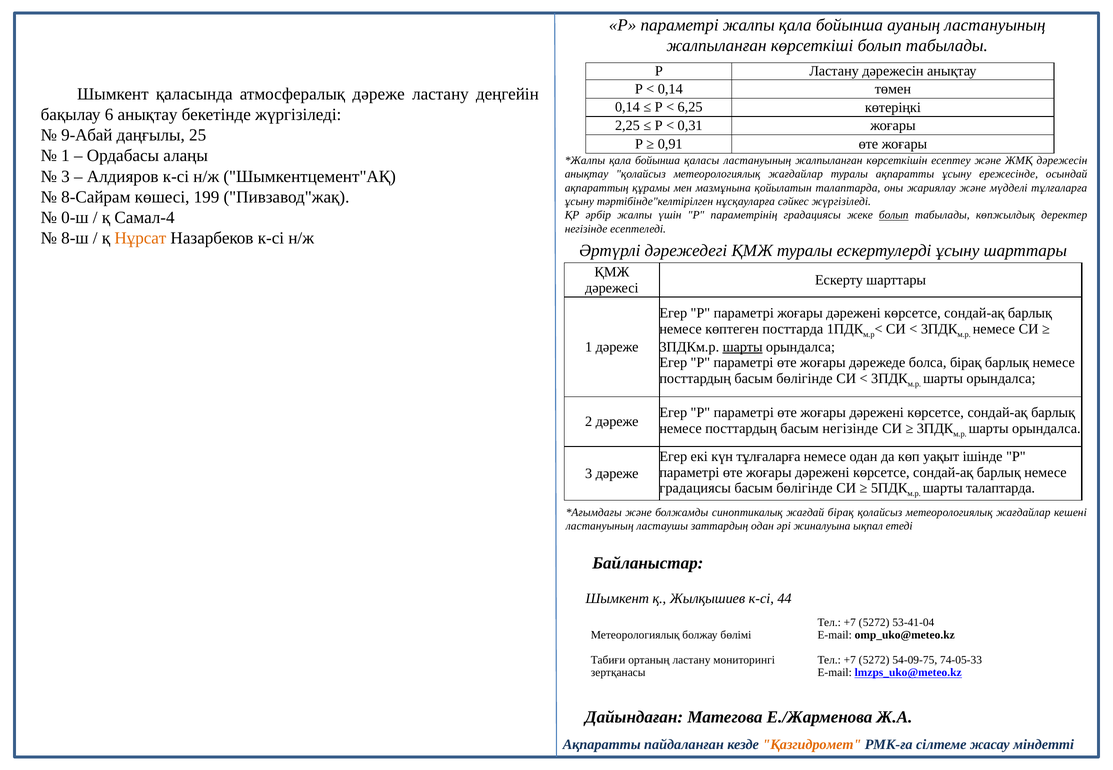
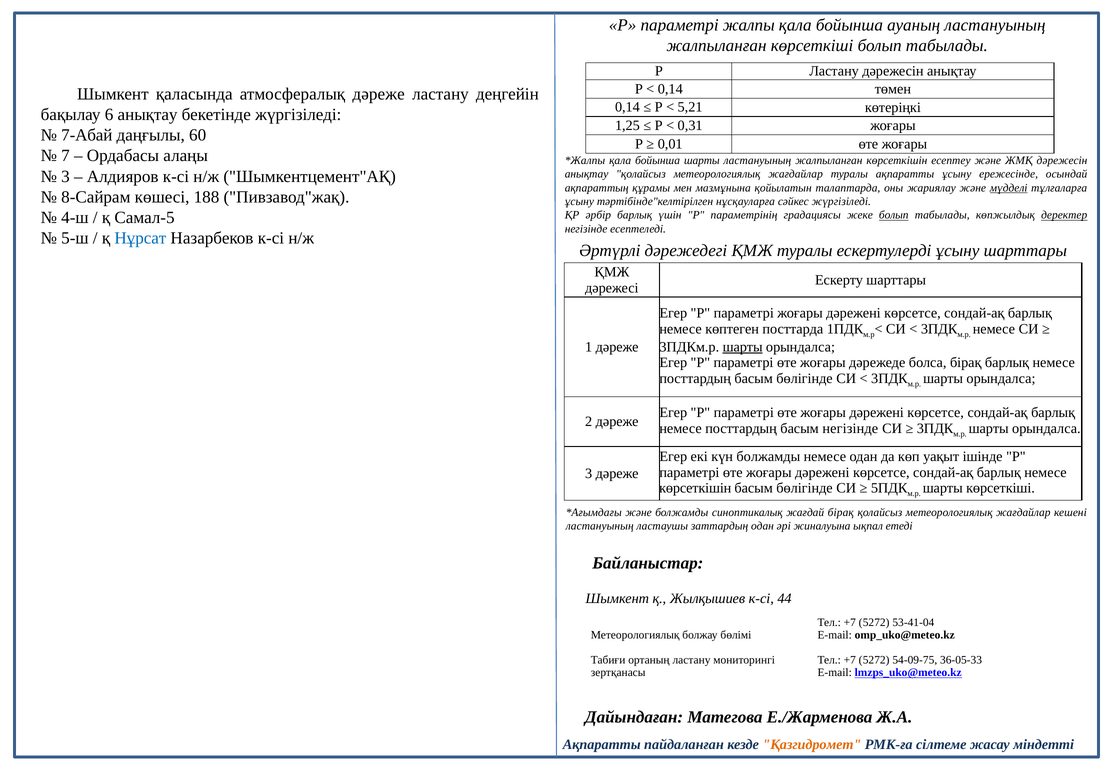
6,25: 6,25 -> 5,21
2,25: 2,25 -> 1,25
9-Абай: 9-Абай -> 7-Абай
25: 25 -> 60
0,91: 0,91 -> 0,01
1 at (66, 156): 1 -> 7
бойынша қаласы: қаласы -> шарты
мүдделі underline: none -> present
199: 199 -> 188
0-ш: 0-ш -> 4-ш
Самал-4: Самал-4 -> Самал-5
әрбір жалпы: жалпы -> барлық
деректер underline: none -> present
8-ш: 8-ш -> 5-ш
Нұрсат colour: orange -> blue
күн тұлғаларға: тұлғаларға -> болжамды
градациясы at (695, 488): градациясы -> көрсеткішін
шарты талаптарда: талаптарда -> көрсеткіші
74-05-33: 74-05-33 -> 36-05-33
